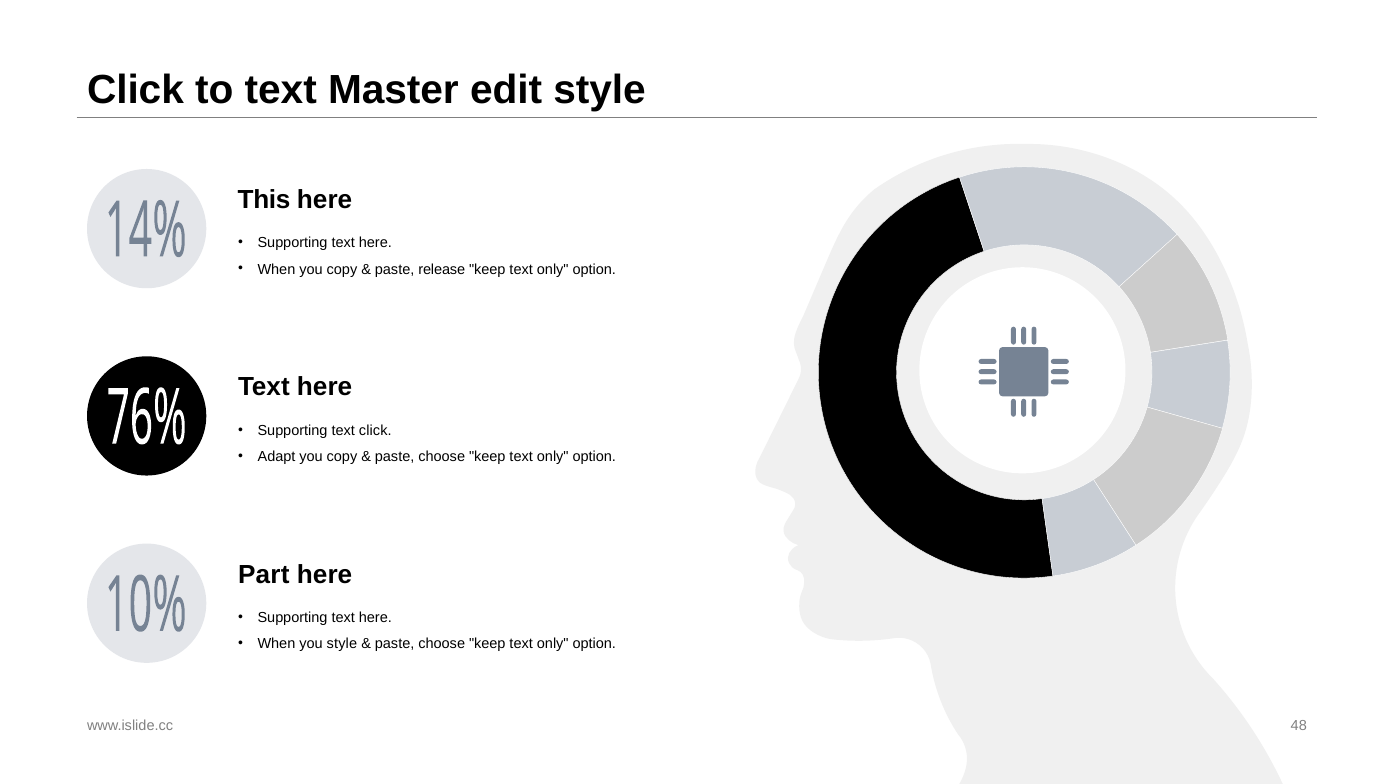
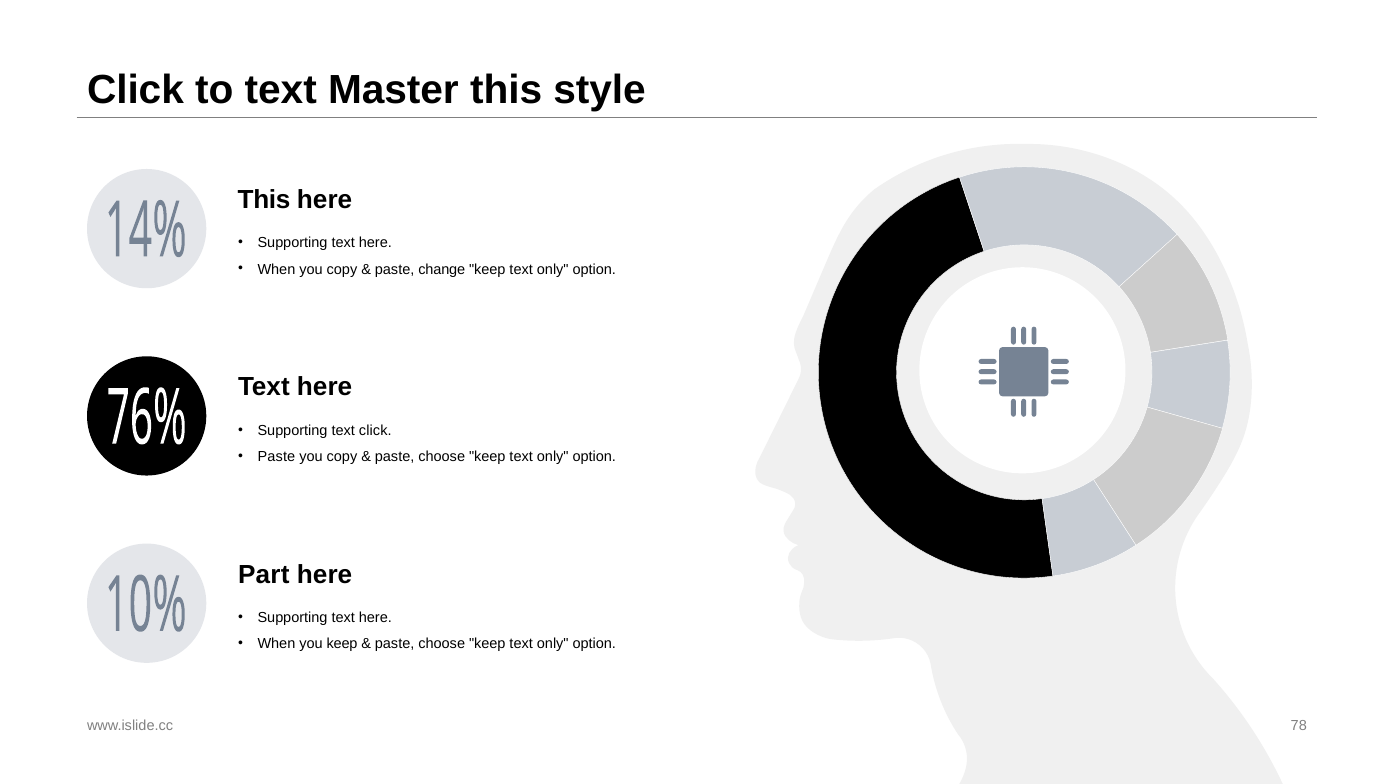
Master edit: edit -> this
release: release -> change
Adapt at (277, 457): Adapt -> Paste
you style: style -> keep
48: 48 -> 78
